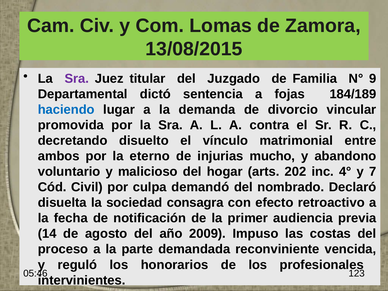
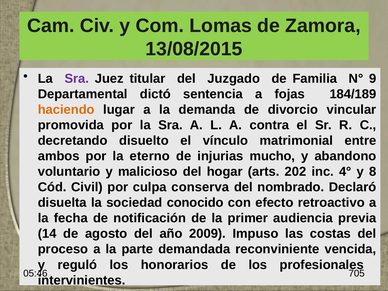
haciendo colour: blue -> orange
7: 7 -> 8
demandó: demandó -> conserva
consagra: consagra -> conocido
123: 123 -> 705
